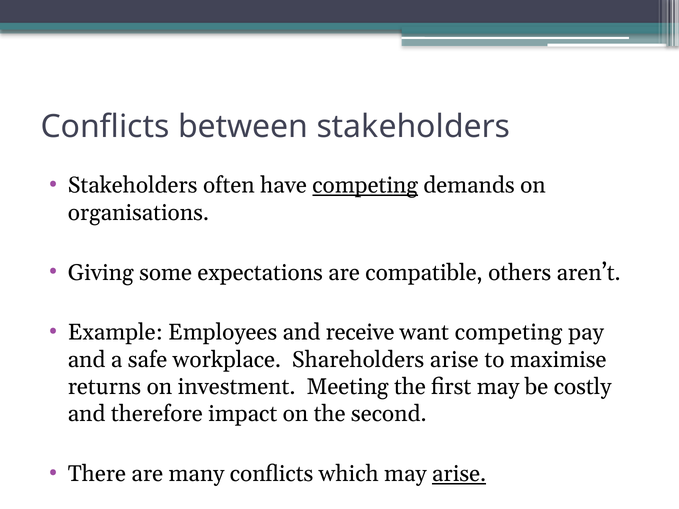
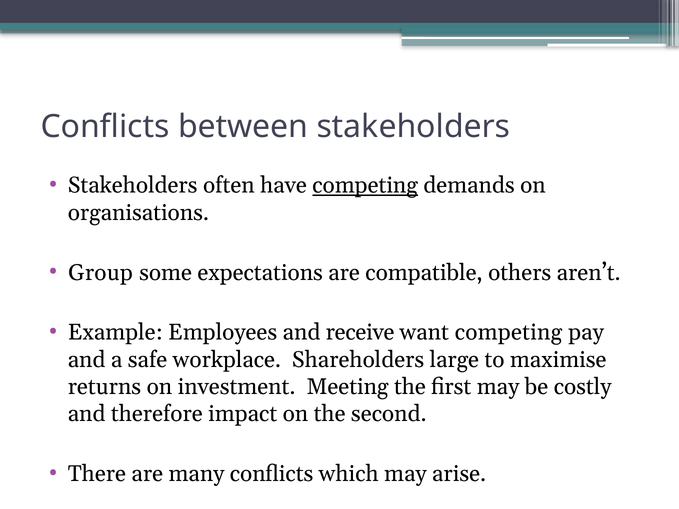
Giving: Giving -> Group
Shareholders arise: arise -> large
arise at (459, 474) underline: present -> none
